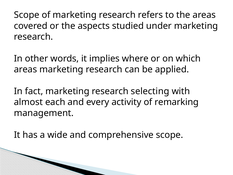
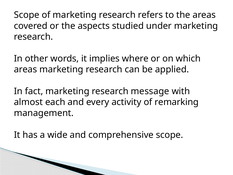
selecting: selecting -> message
